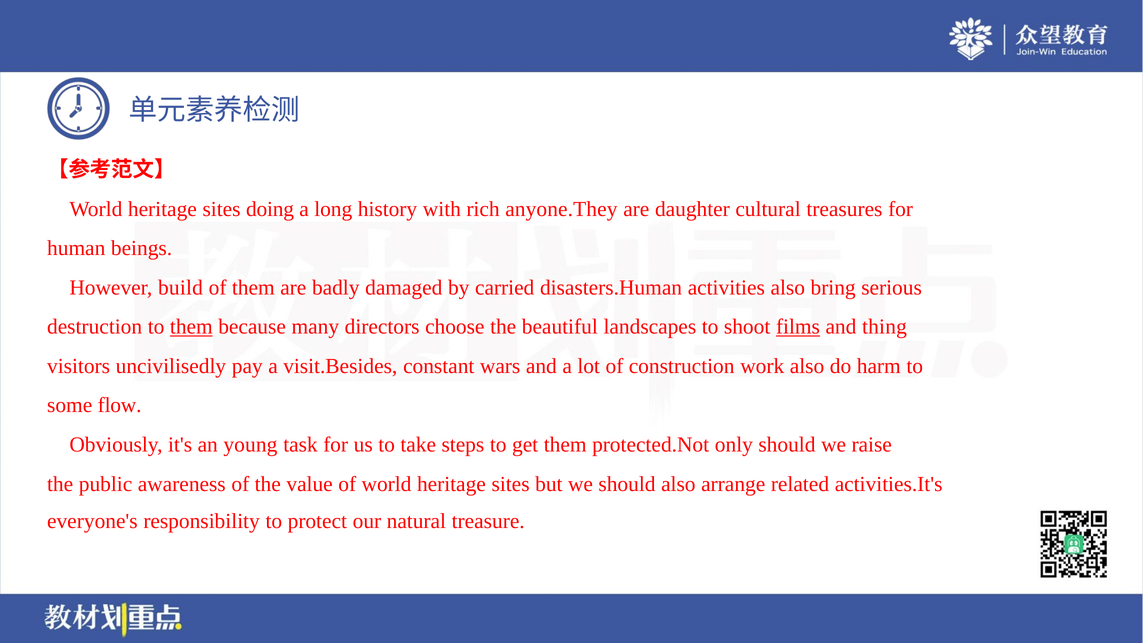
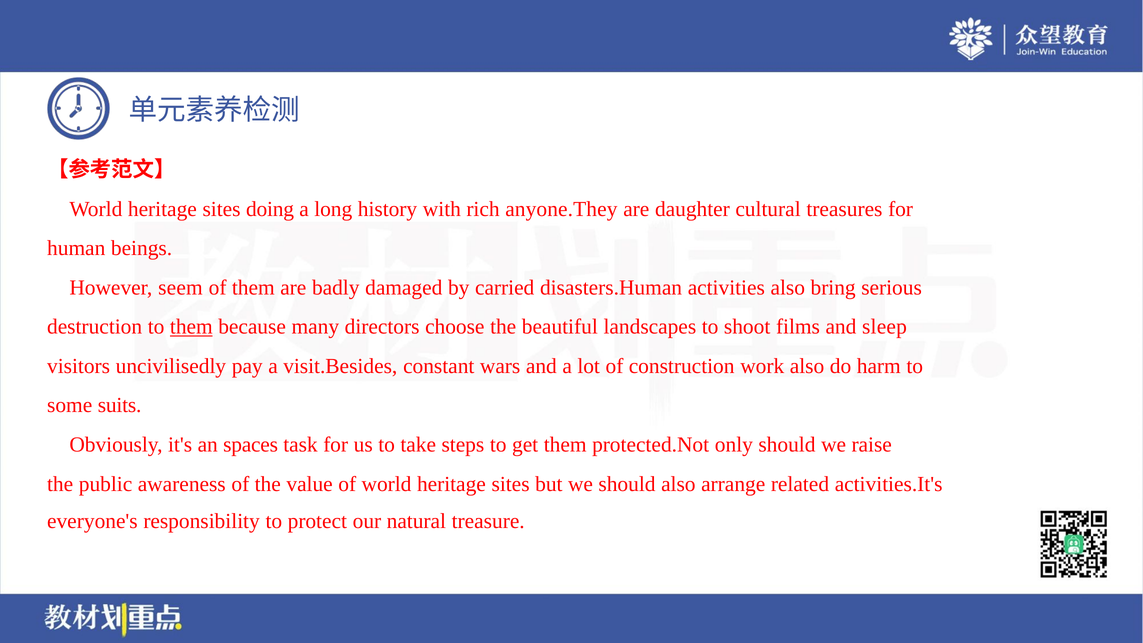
build: build -> seem
films underline: present -> none
thing: thing -> sleep
flow: flow -> suits
young: young -> spaces
